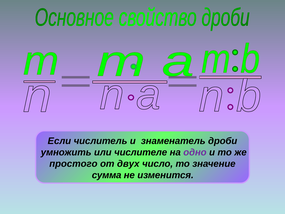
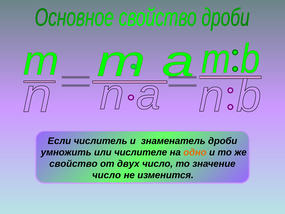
одно colour: purple -> orange
простого: простого -> свойство
сумма at (107, 175): сумма -> число
